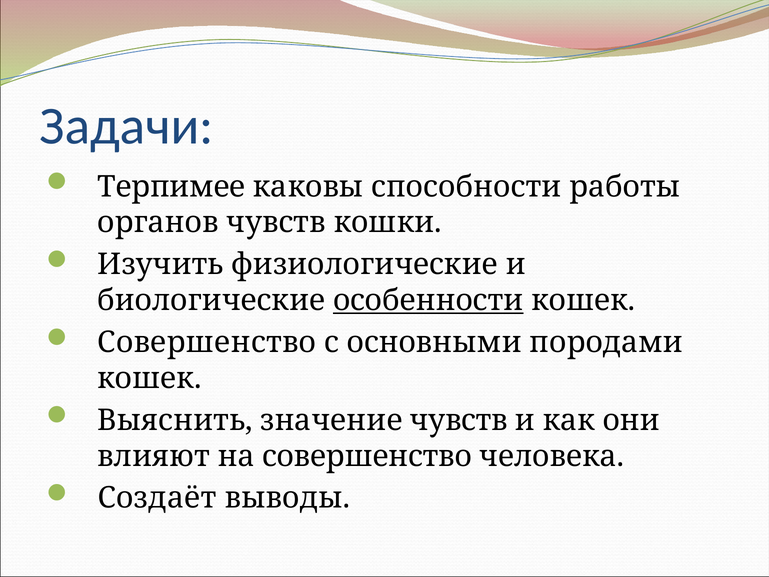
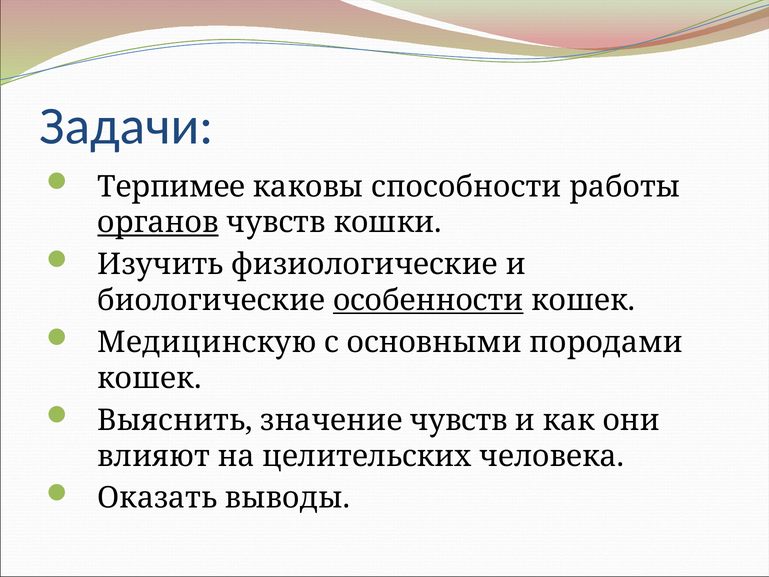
органов underline: none -> present
Совершенство at (207, 342): Совершенство -> Медицинскую
на совершенство: совершенство -> целительских
Создаёт: Создаёт -> Оказать
